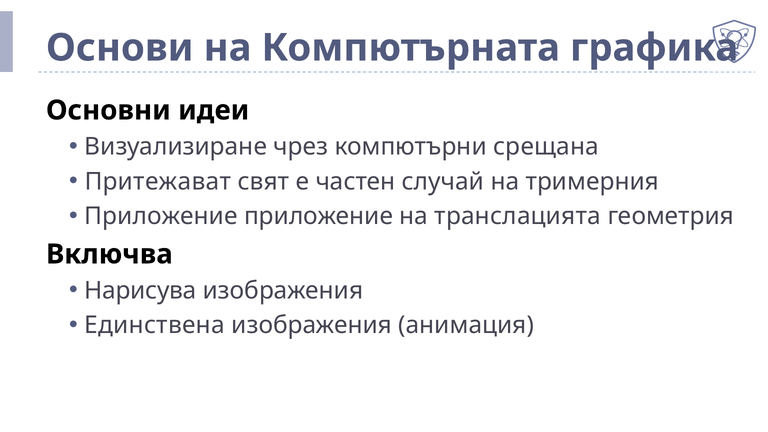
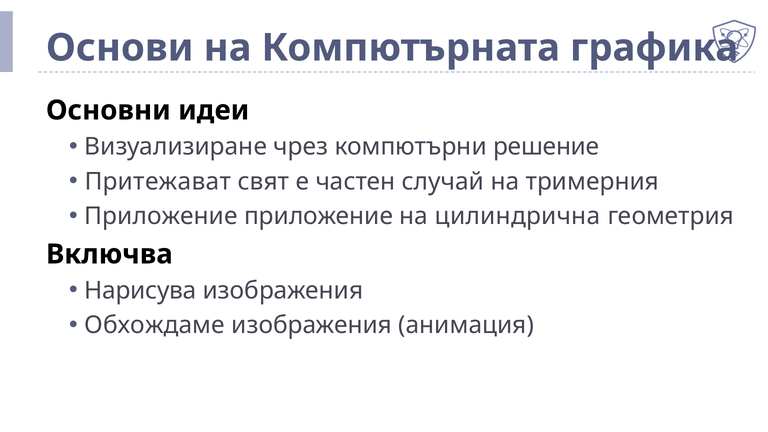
срещана: срещана -> решение
транслацията: транслацията -> цилиндрична
Единствена: Единствена -> Обхождаме
